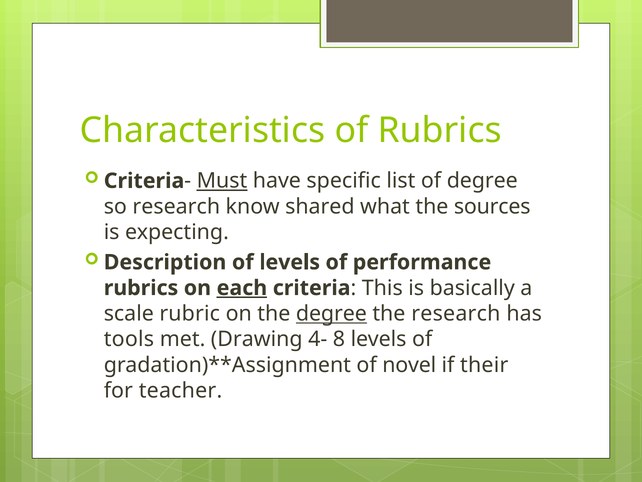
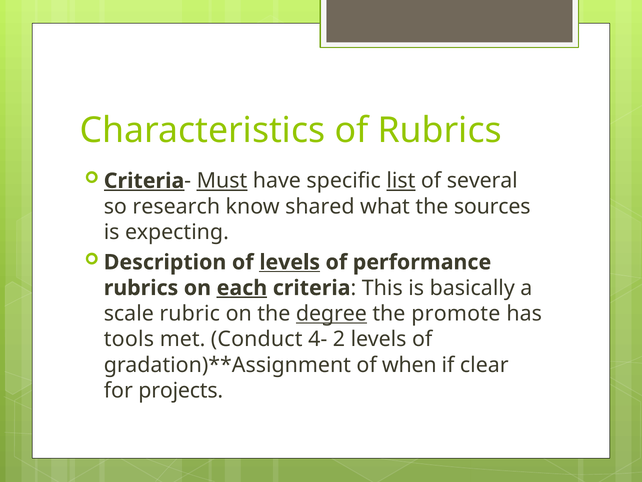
Criteria at (144, 181) underline: none -> present
list underline: none -> present
of degree: degree -> several
levels at (290, 262) underline: none -> present
the research: research -> promote
Drawing: Drawing -> Conduct
8: 8 -> 2
novel: novel -> when
their: their -> clear
teacher: teacher -> projects
